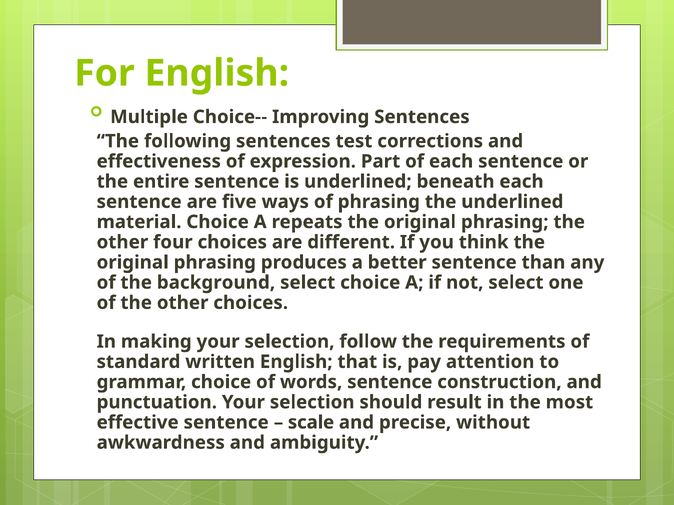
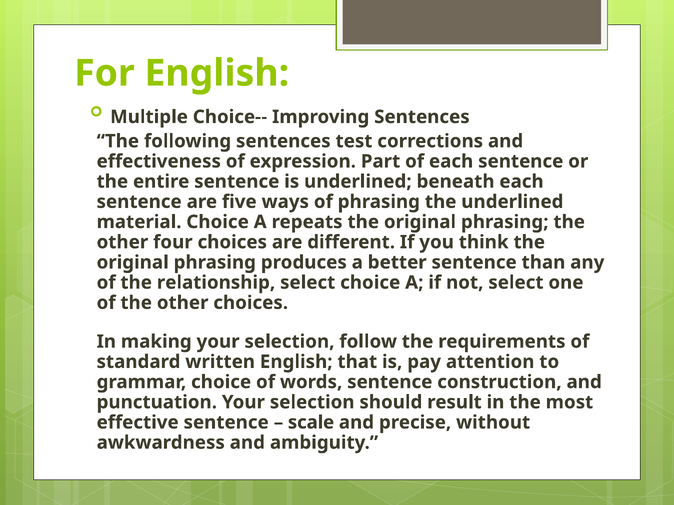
background: background -> relationship
